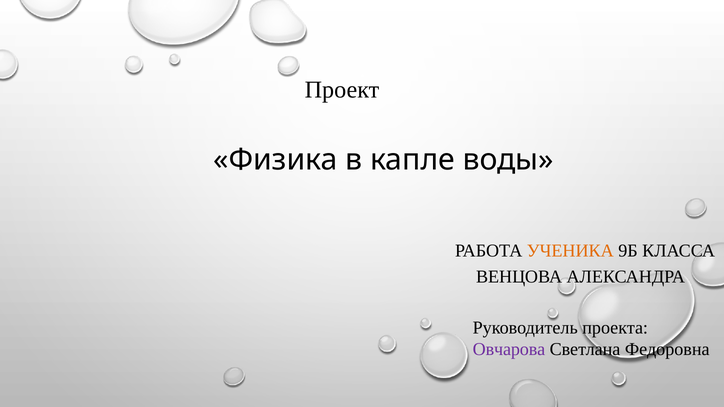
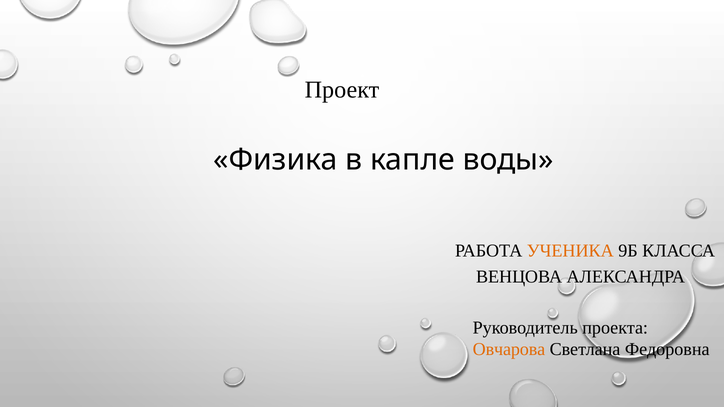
Овчарова colour: purple -> orange
